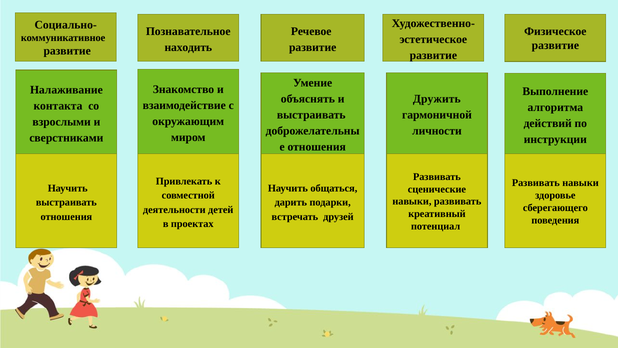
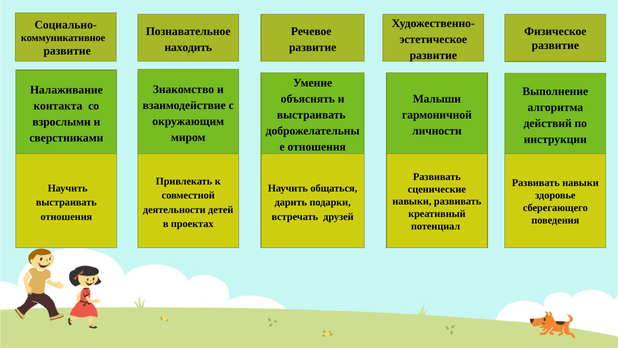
Дружить: Дружить -> Малыши
